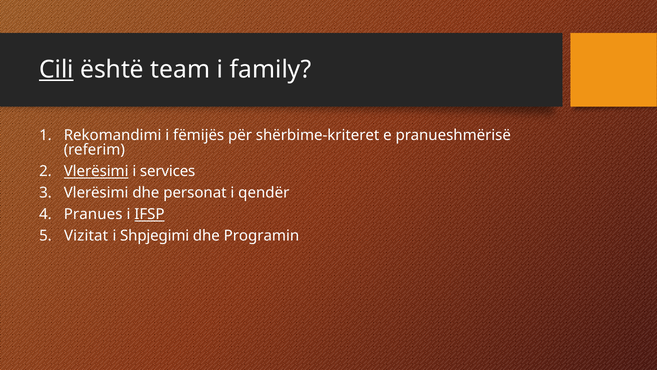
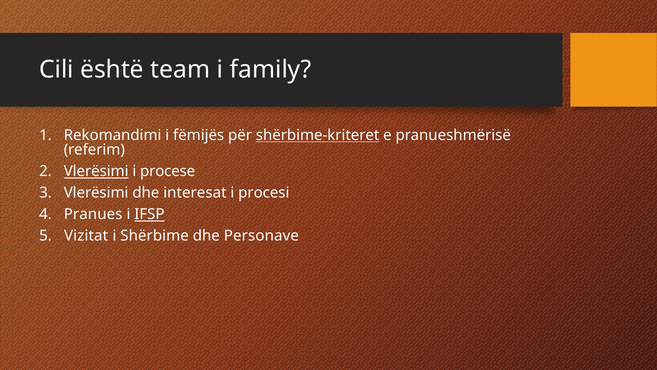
Cili underline: present -> none
shërbime-kriteret underline: none -> present
services: services -> procese
personat: personat -> interesat
qendër: qendër -> procesi
Shpjegimi: Shpjegimi -> Shërbime
Programin: Programin -> Personave
